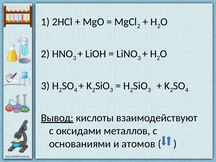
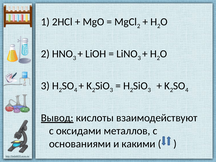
атомов: атомов -> какими
